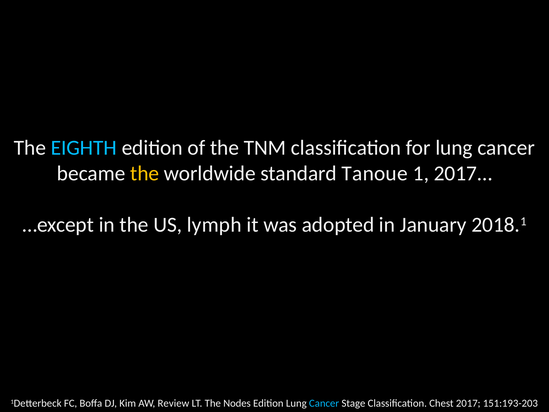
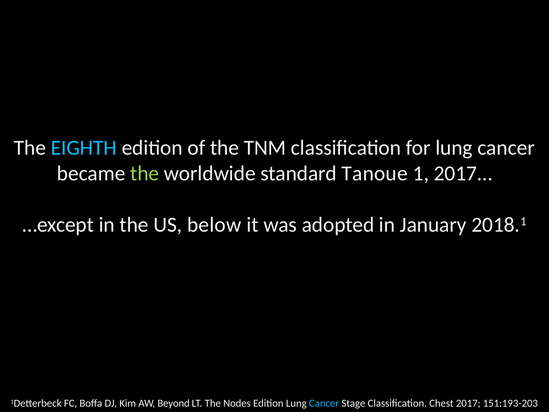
the at (145, 173) colour: yellow -> light green
lymph: lymph -> below
Review: Review -> Beyond
